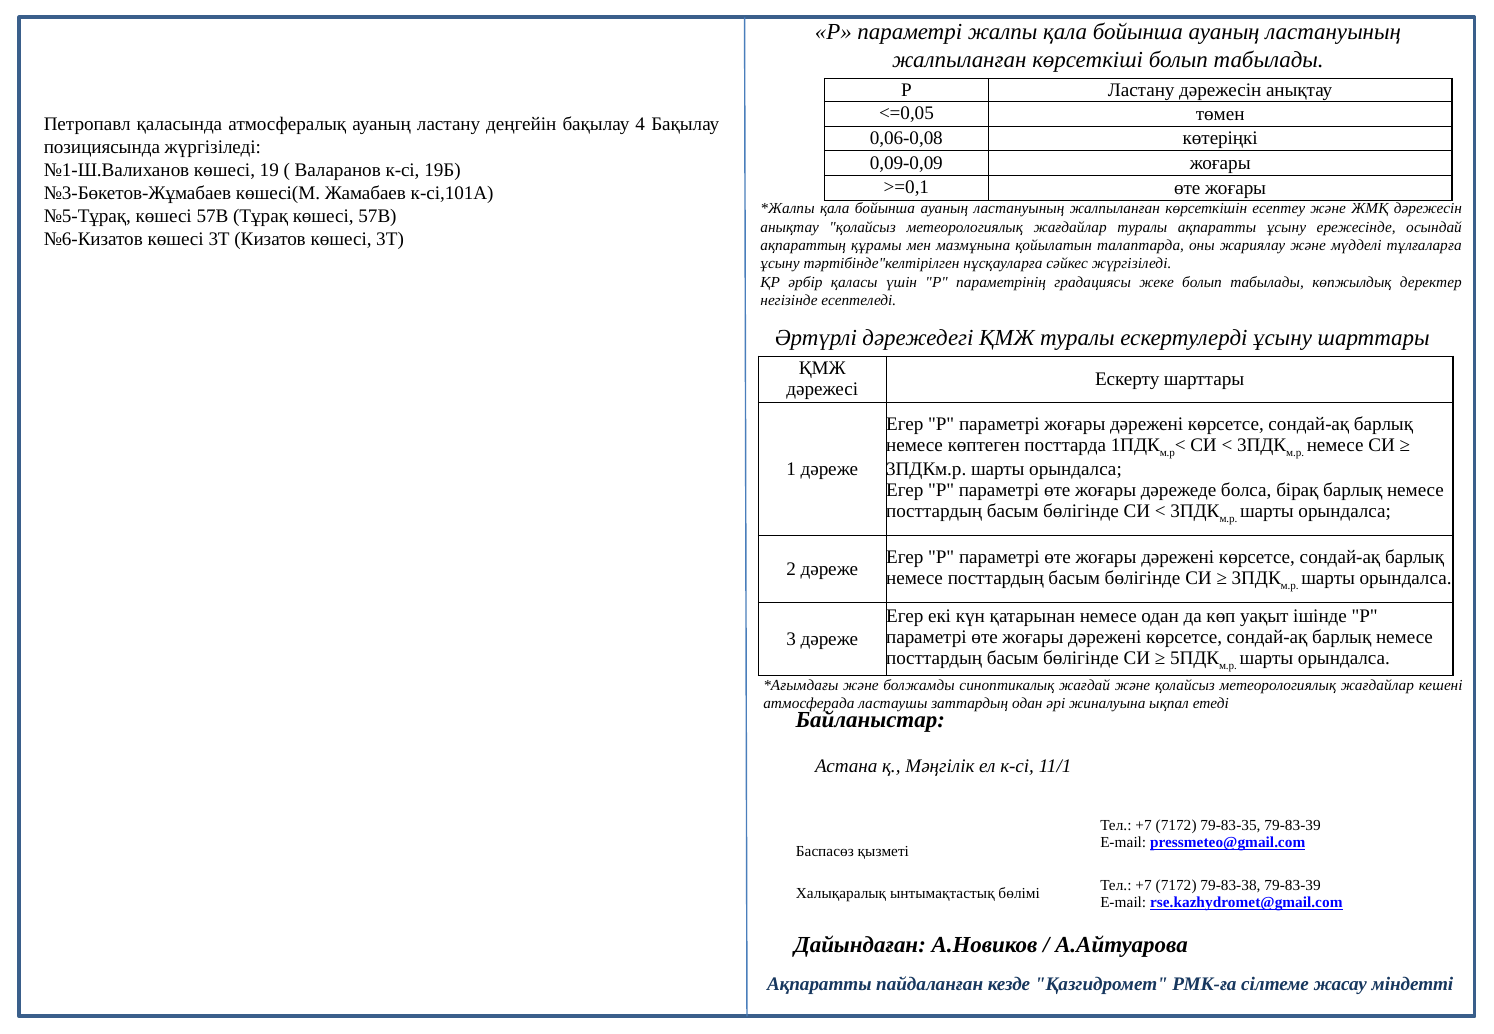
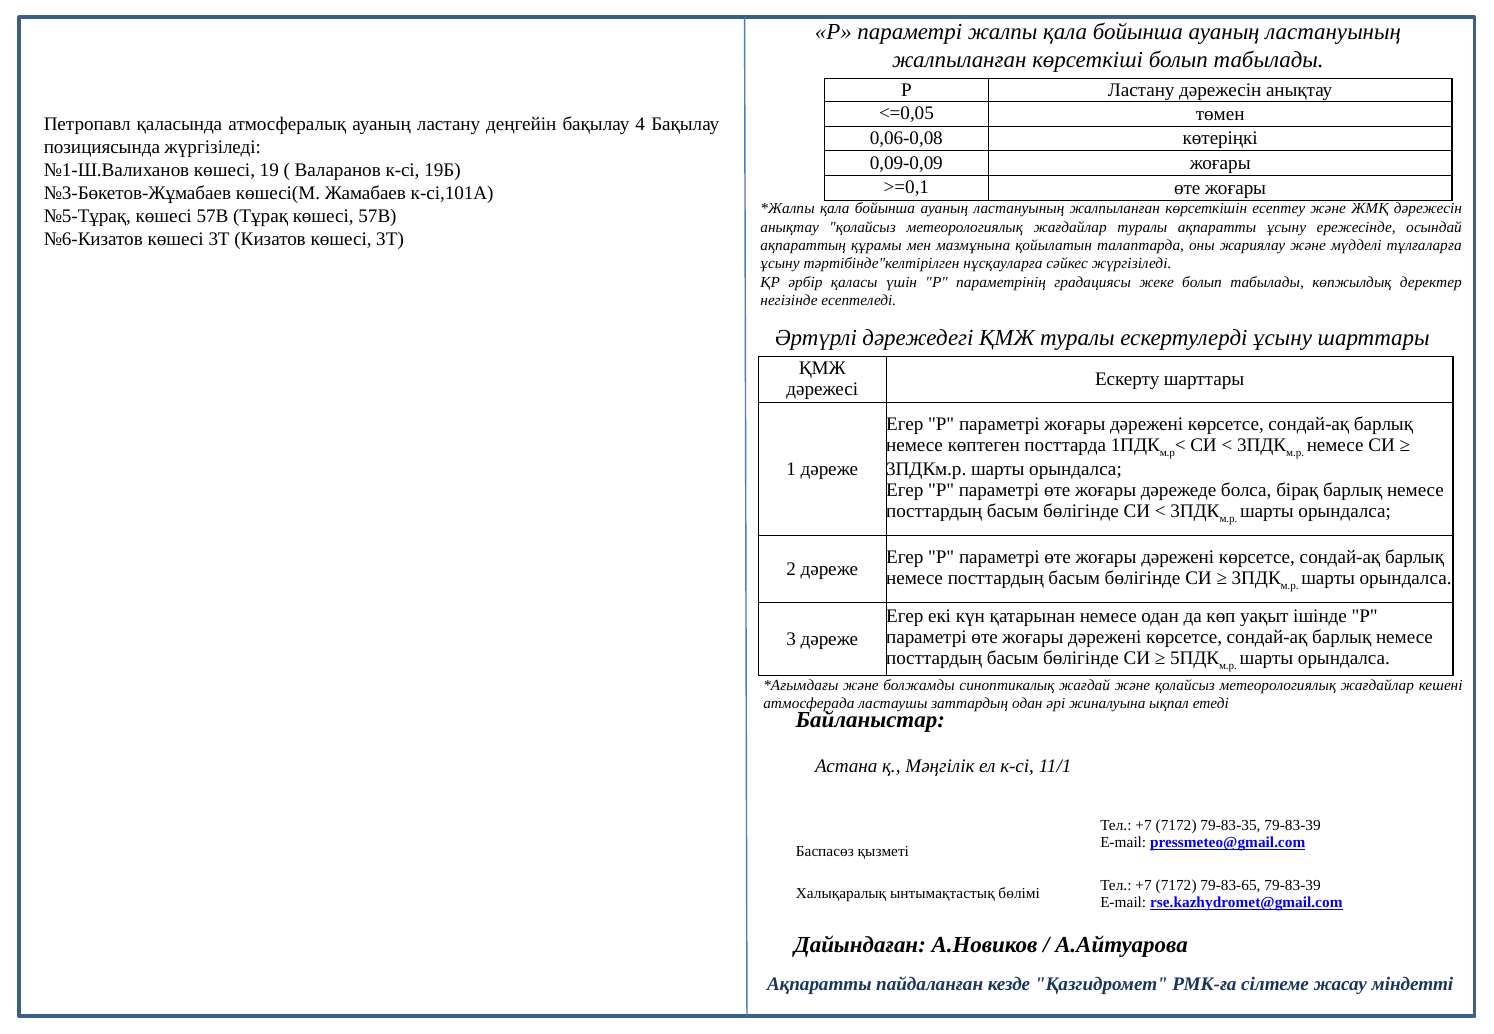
79-83-38: 79-83-38 -> 79-83-65
